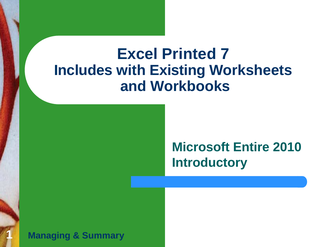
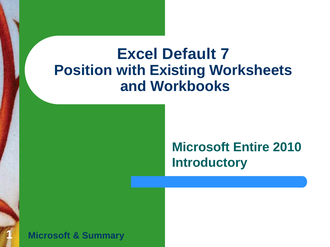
Printed: Printed -> Default
Includes: Includes -> Position
Managing at (49, 236): Managing -> Microsoft
